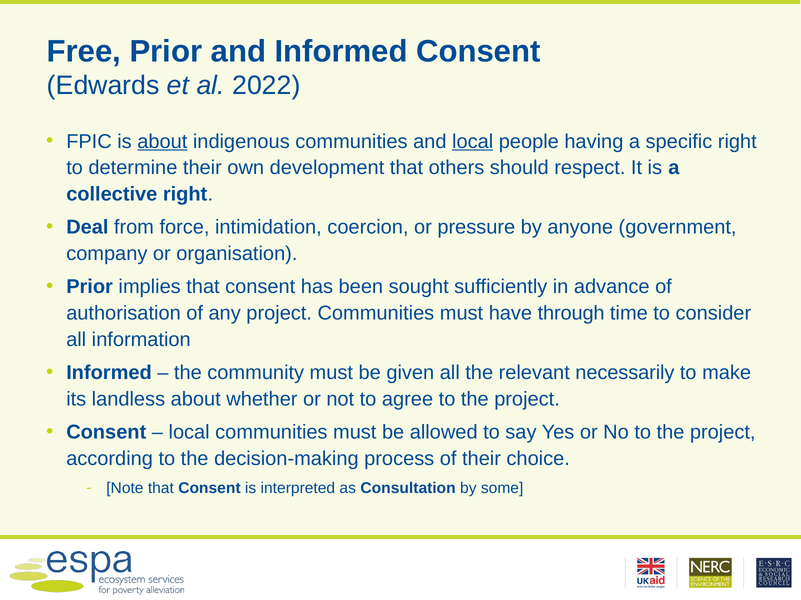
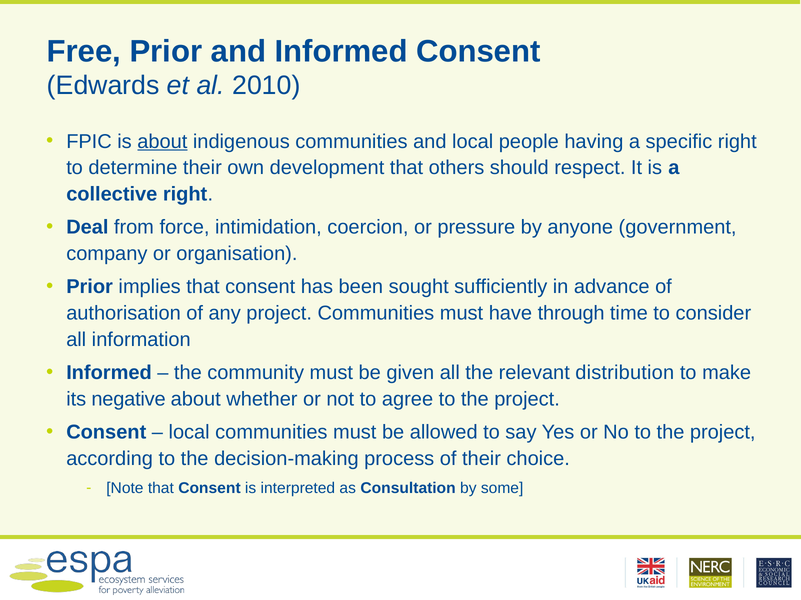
2022: 2022 -> 2010
local at (473, 142) underline: present -> none
necessarily: necessarily -> distribution
landless: landless -> negative
